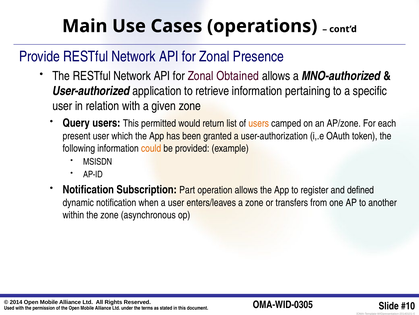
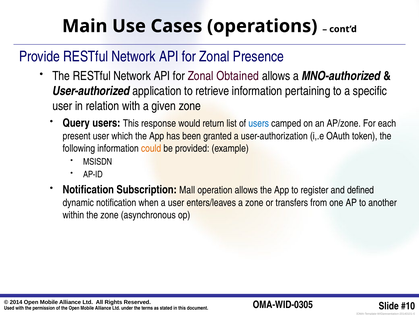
permitted: permitted -> response
users at (259, 123) colour: orange -> blue
Part: Part -> Mall
